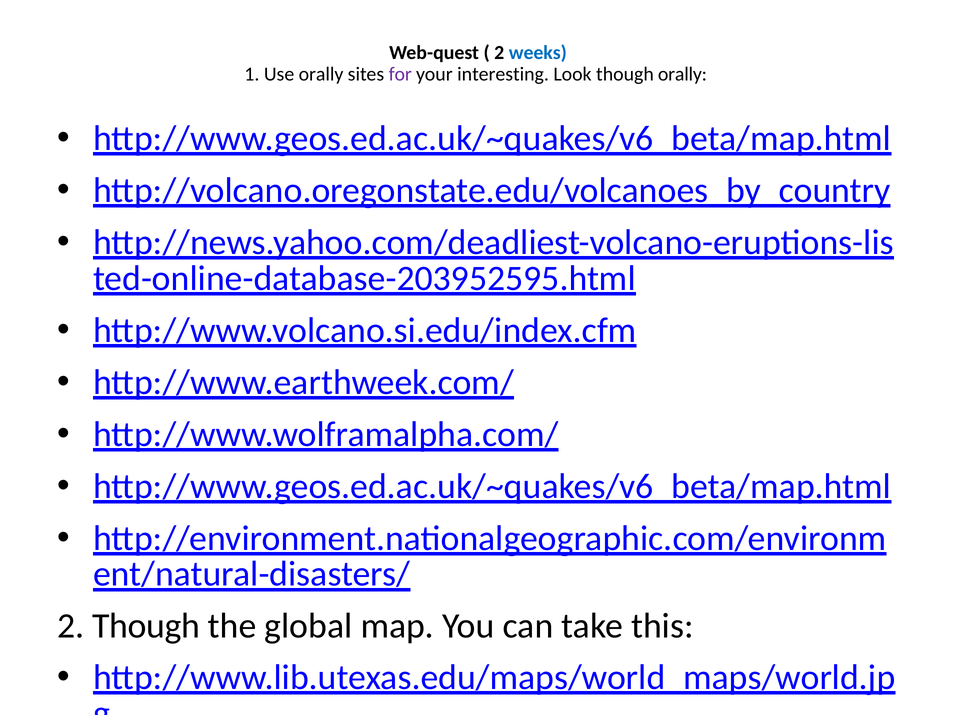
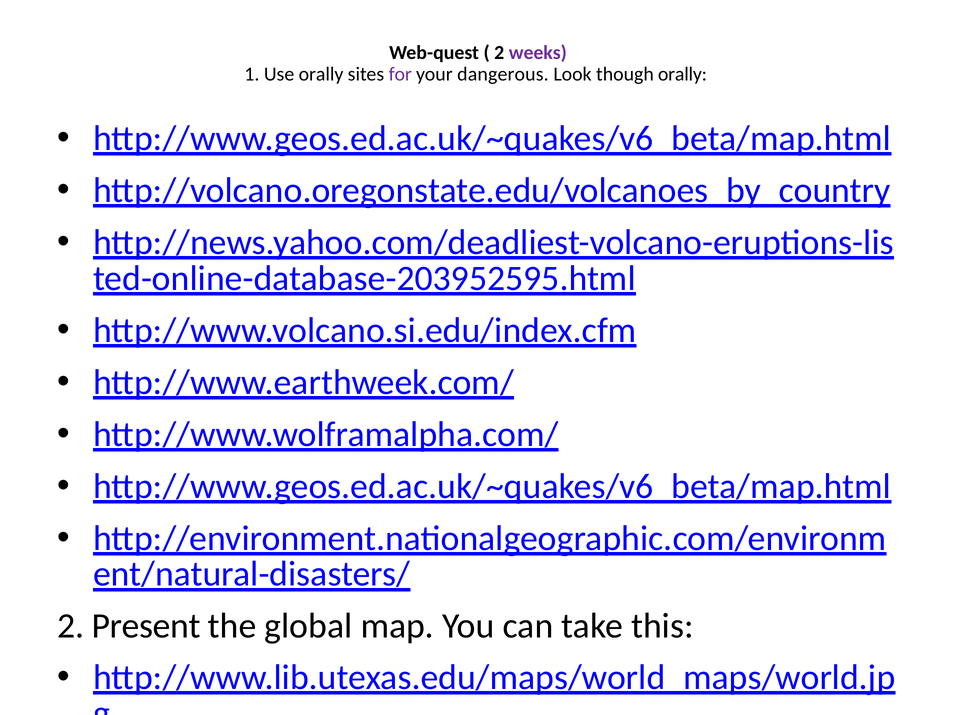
weeks colour: blue -> purple
interesting: interesting -> dangerous
2 Though: Though -> Present
